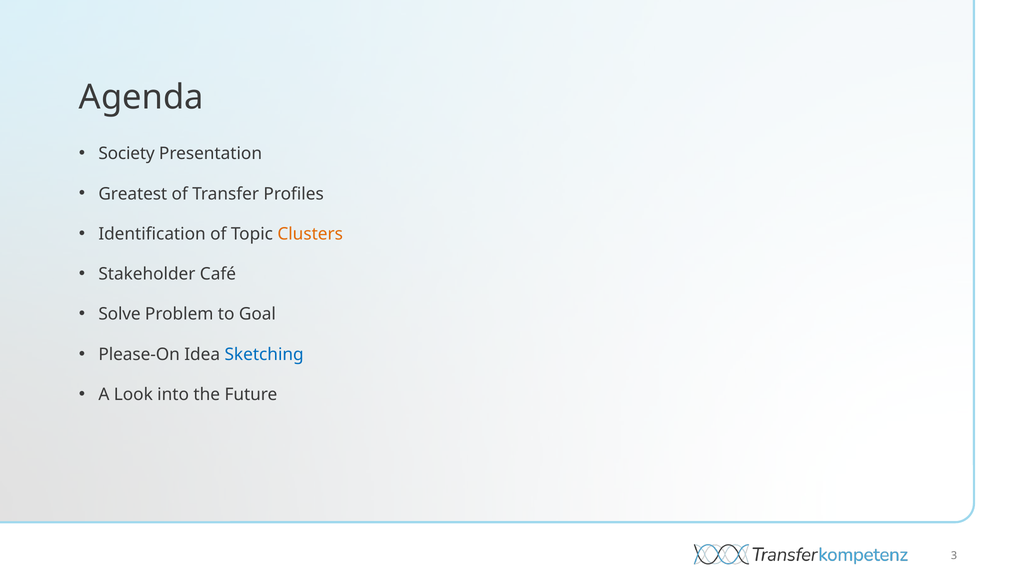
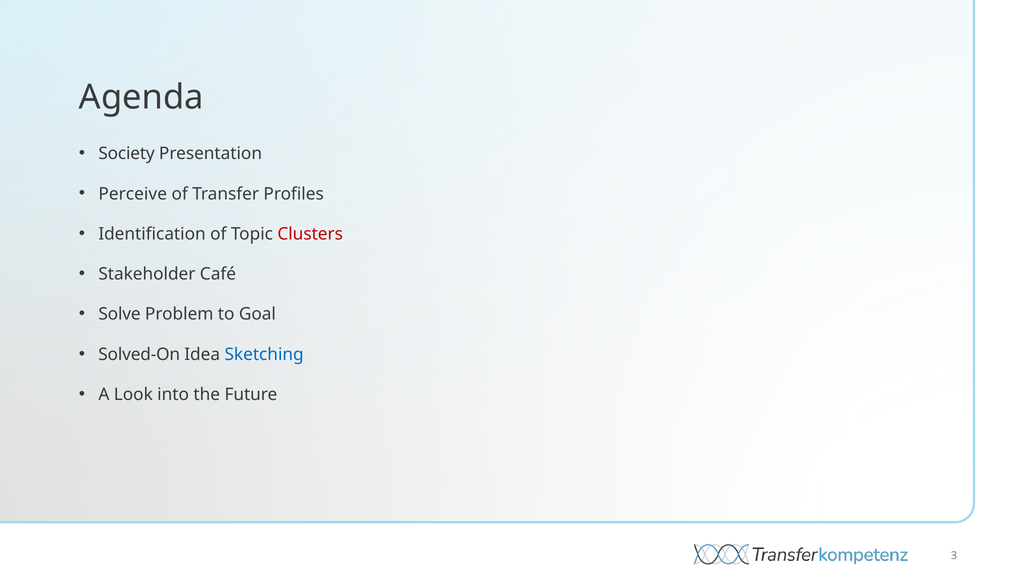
Greatest: Greatest -> Perceive
Clusters colour: orange -> red
Please-On: Please-On -> Solved-On
